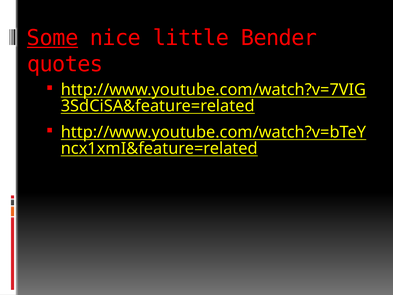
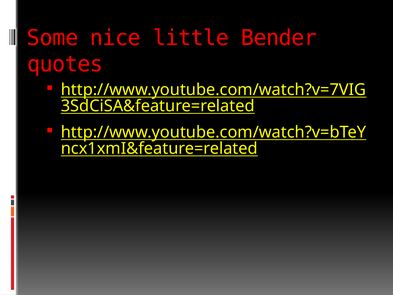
Some underline: present -> none
